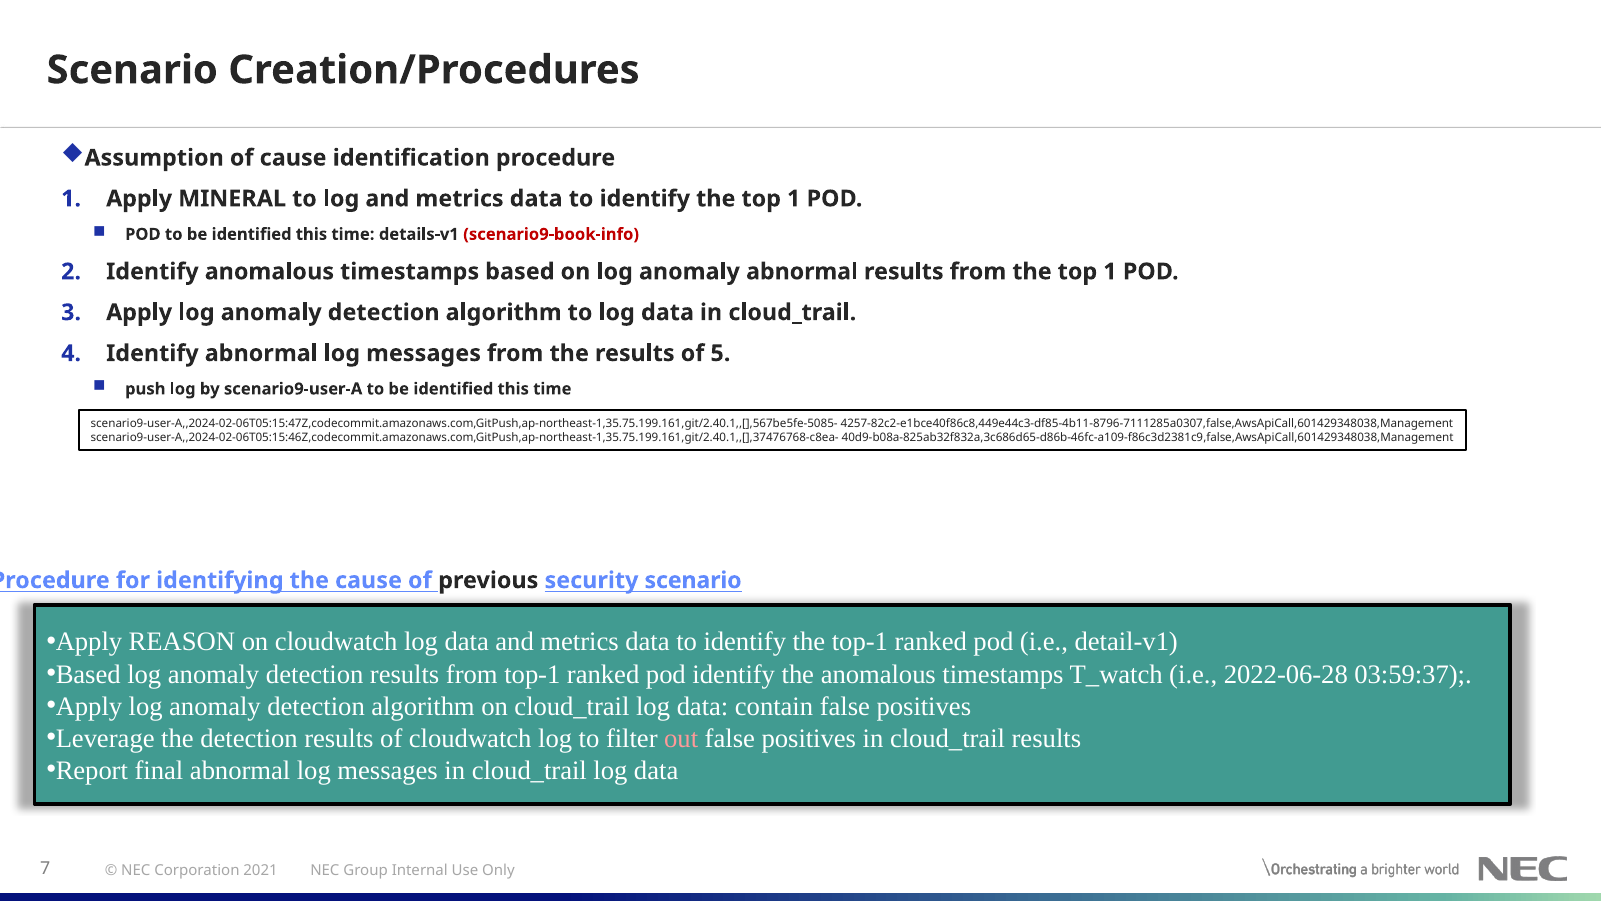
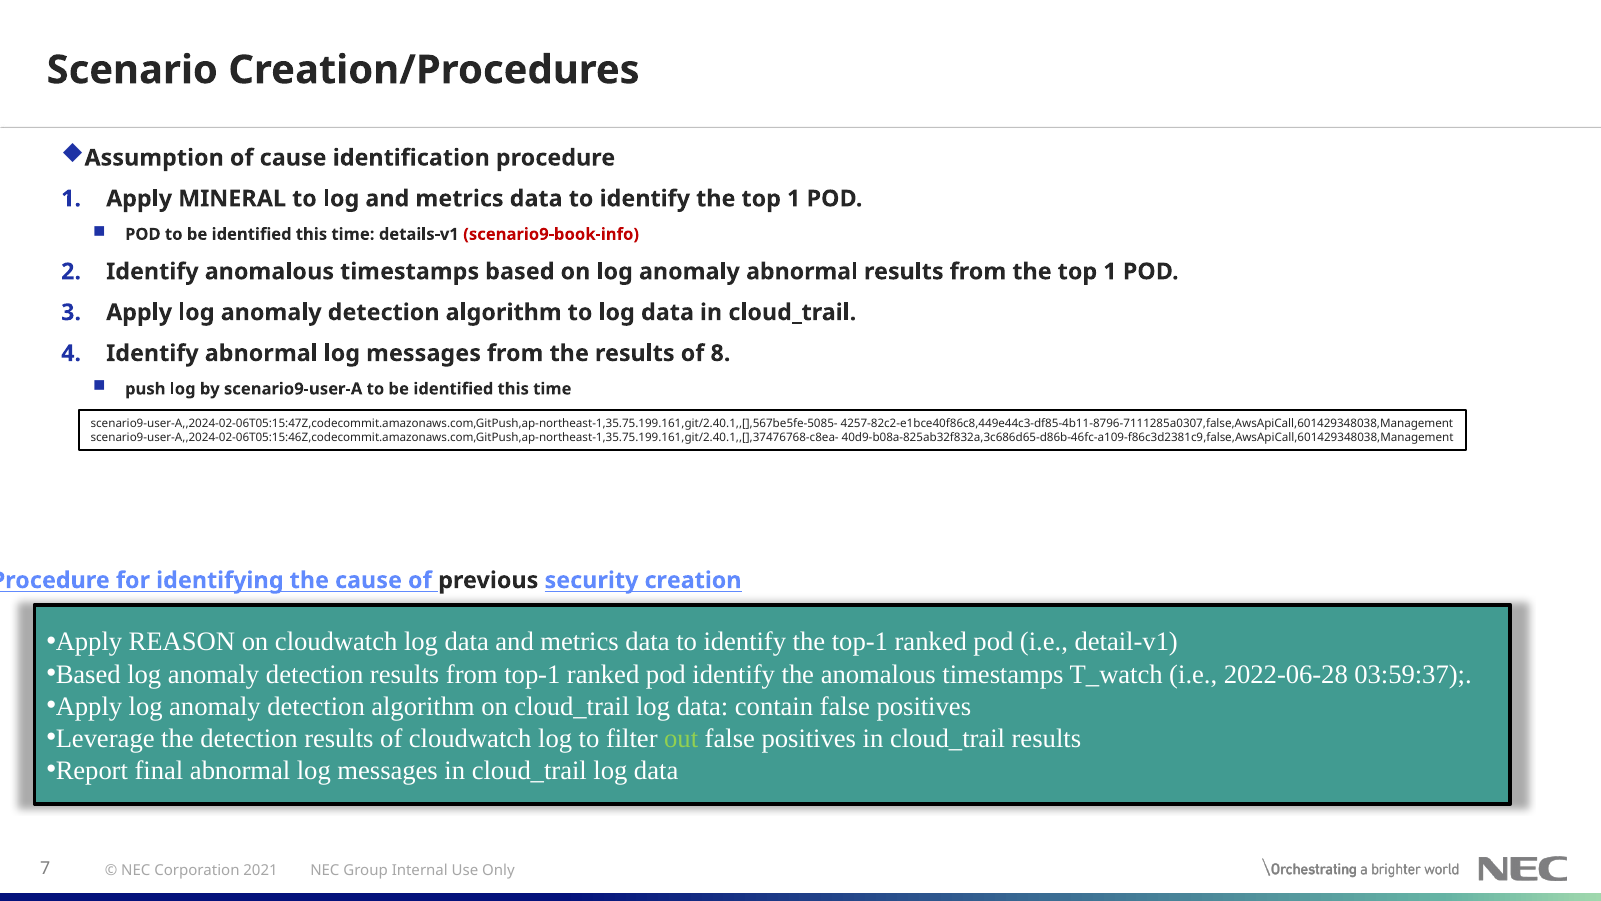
5: 5 -> 8
security scenario: scenario -> creation
out colour: pink -> light green
